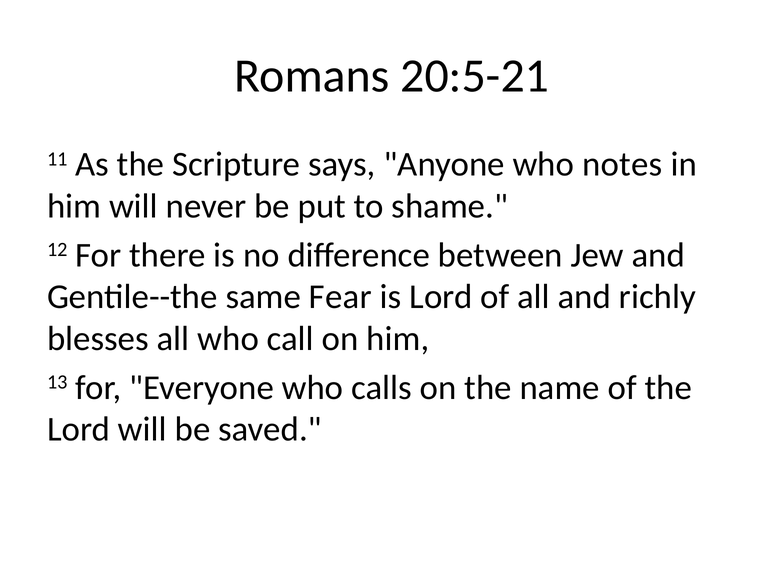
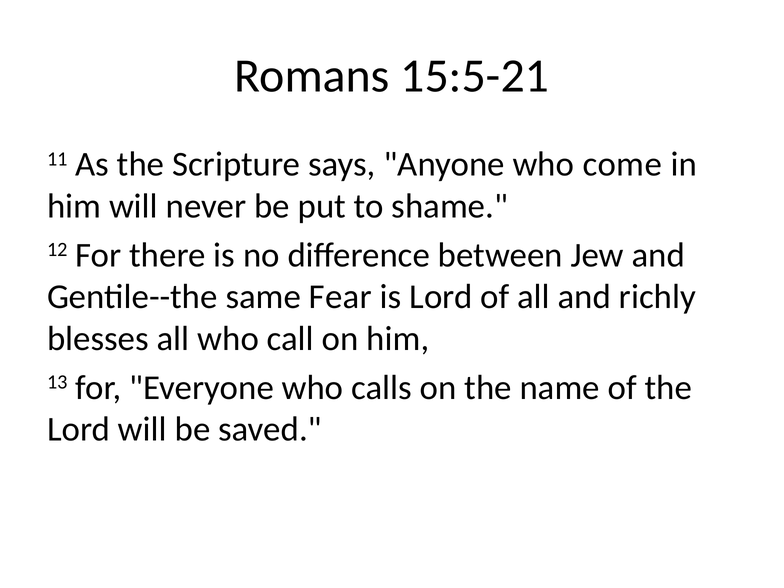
20:5-21: 20:5-21 -> 15:5-21
notes: notes -> come
